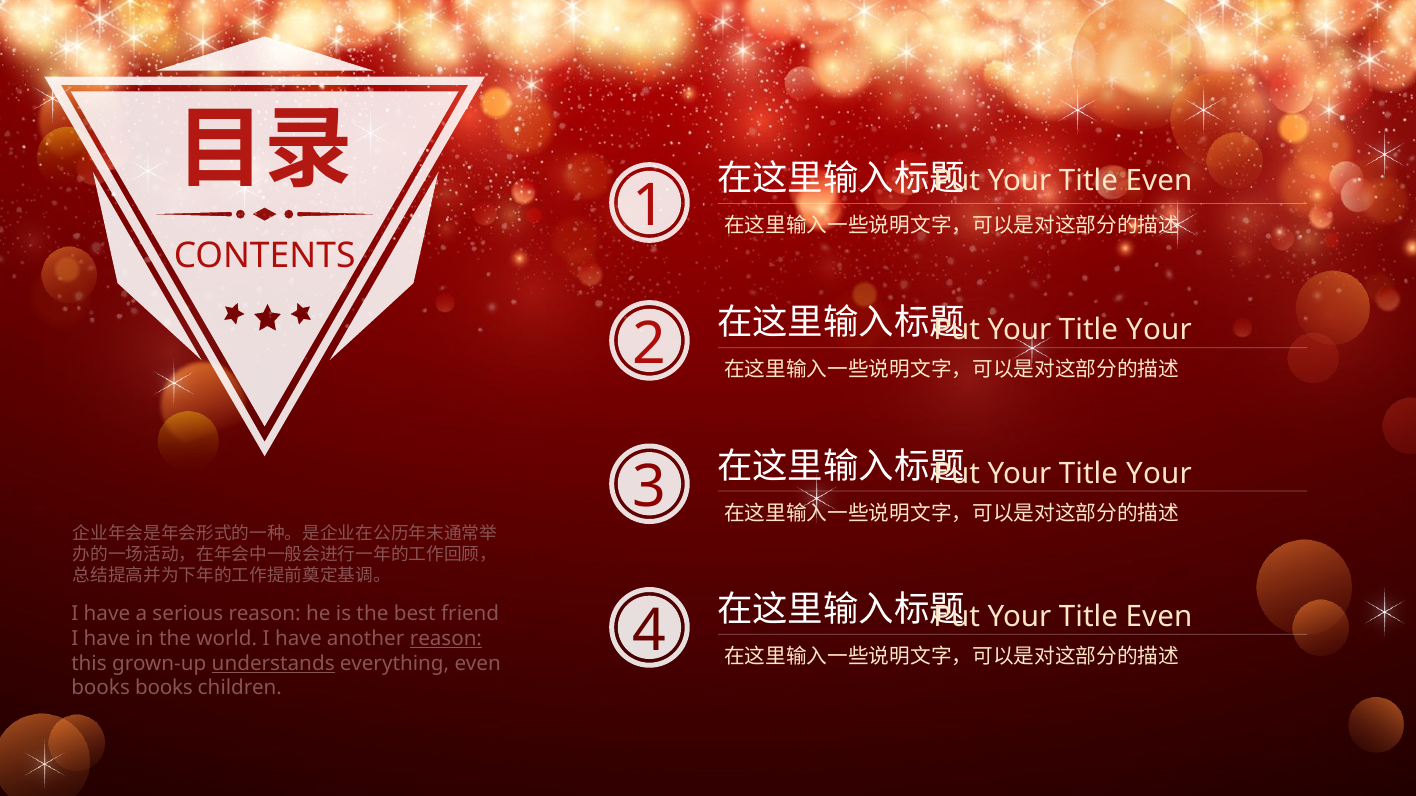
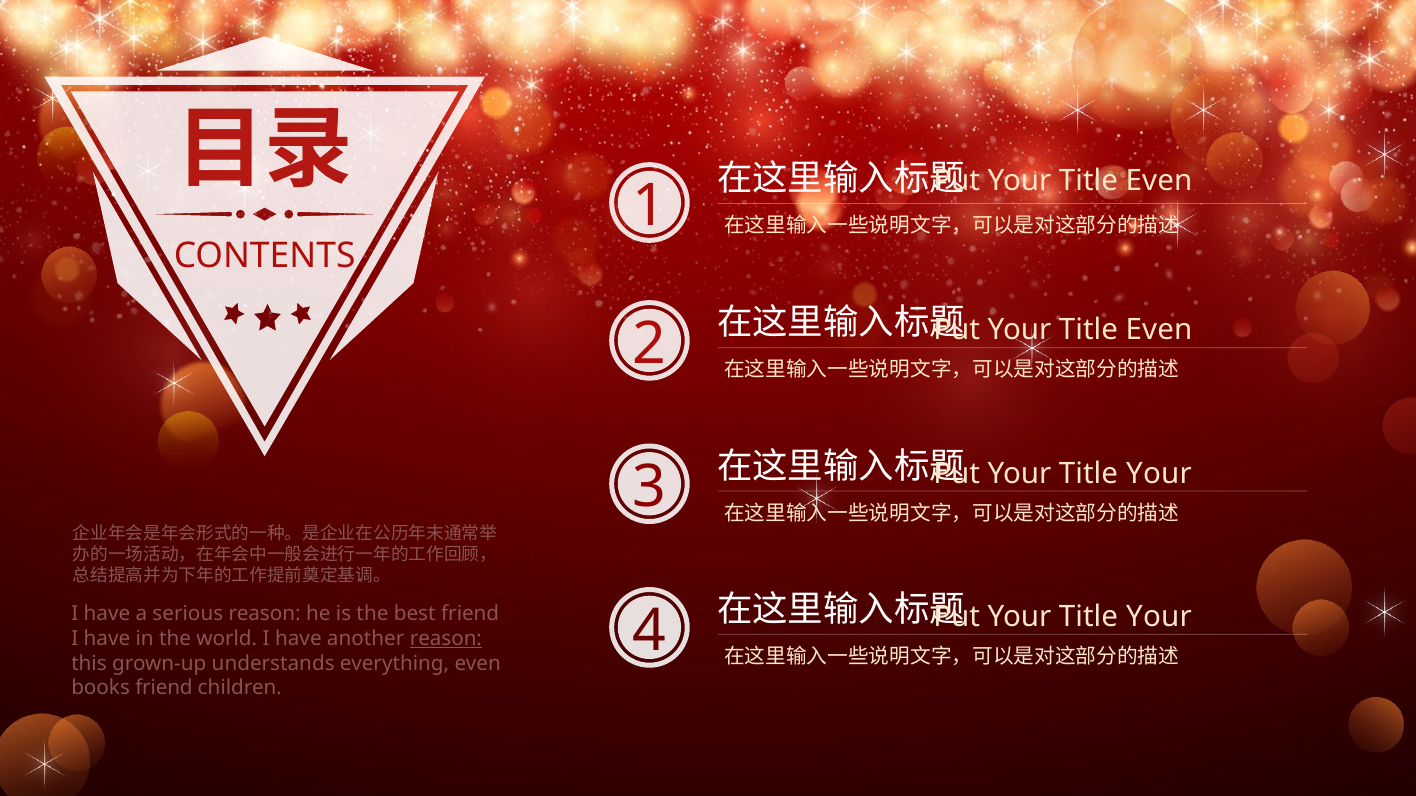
Your at (1159, 330): Your -> Even
Even at (1159, 617): Even -> Your
understands underline: present -> none
books books: books -> friend
